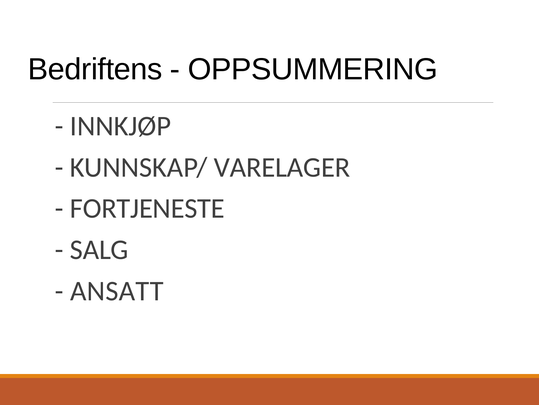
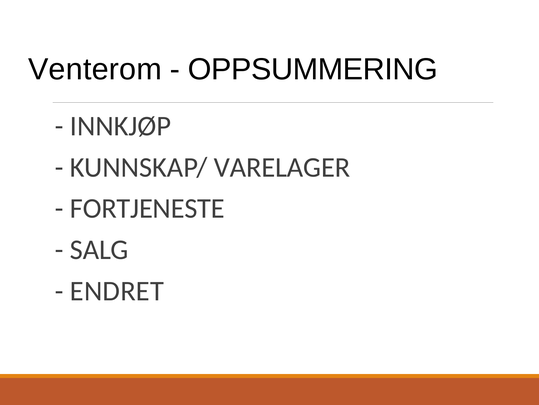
Bedriftens: Bedriftens -> Venterom
ANSATT: ANSATT -> ENDRET
